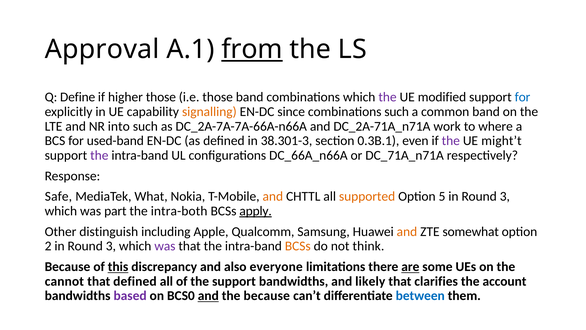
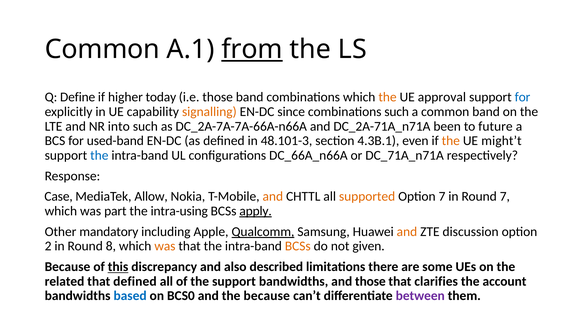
Approval at (102, 49): Approval -> Common
higher those: those -> today
the at (388, 97) colour: purple -> orange
modified: modified -> approval
work: work -> been
where: where -> future
38.301-3: 38.301-3 -> 48.101-3
0.3B.1: 0.3B.1 -> 4.3B.1
the at (451, 141) colour: purple -> orange
the at (99, 155) colour: purple -> blue
Safe: Safe -> Case
What: What -> Allow
Option 5: 5 -> 7
3 at (505, 196): 3 -> 7
intra-both: intra-both -> intra-using
distinguish: distinguish -> mandatory
Qualcomm underline: none -> present
somewhat: somewhat -> discussion
2 in Round 3: 3 -> 8
was at (165, 246) colour: purple -> orange
think: think -> given
everyone: everyone -> described
are underline: present -> none
cannot: cannot -> related
and likely: likely -> those
based colour: purple -> blue
and at (208, 296) underline: present -> none
between colour: blue -> purple
